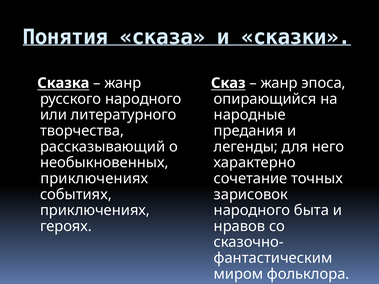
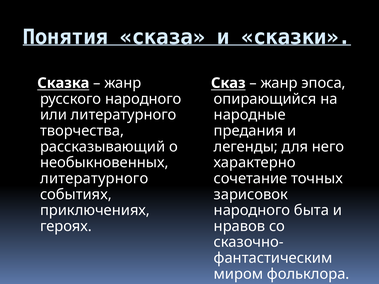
приключениях at (94, 179): приключениях -> литературного
